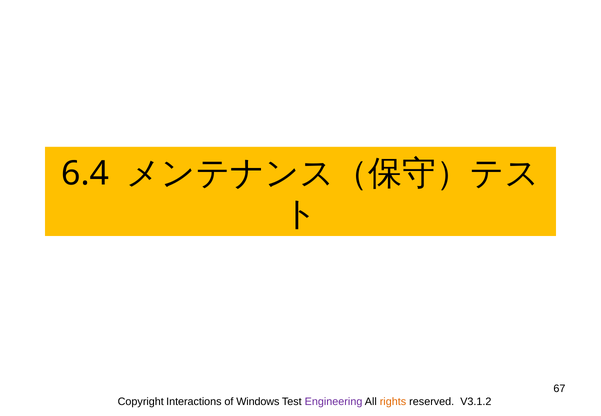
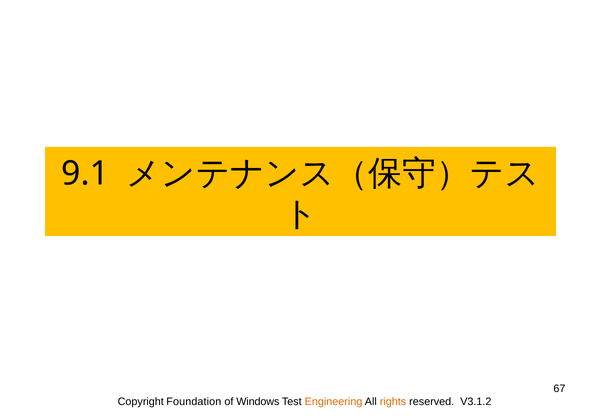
6.4: 6.4 -> 9.1
Interactions: Interactions -> Foundation
Engineering colour: purple -> orange
